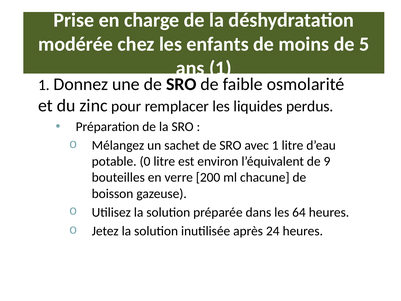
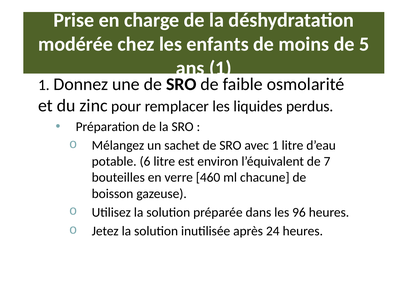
0: 0 -> 6
9: 9 -> 7
200: 200 -> 460
64: 64 -> 96
